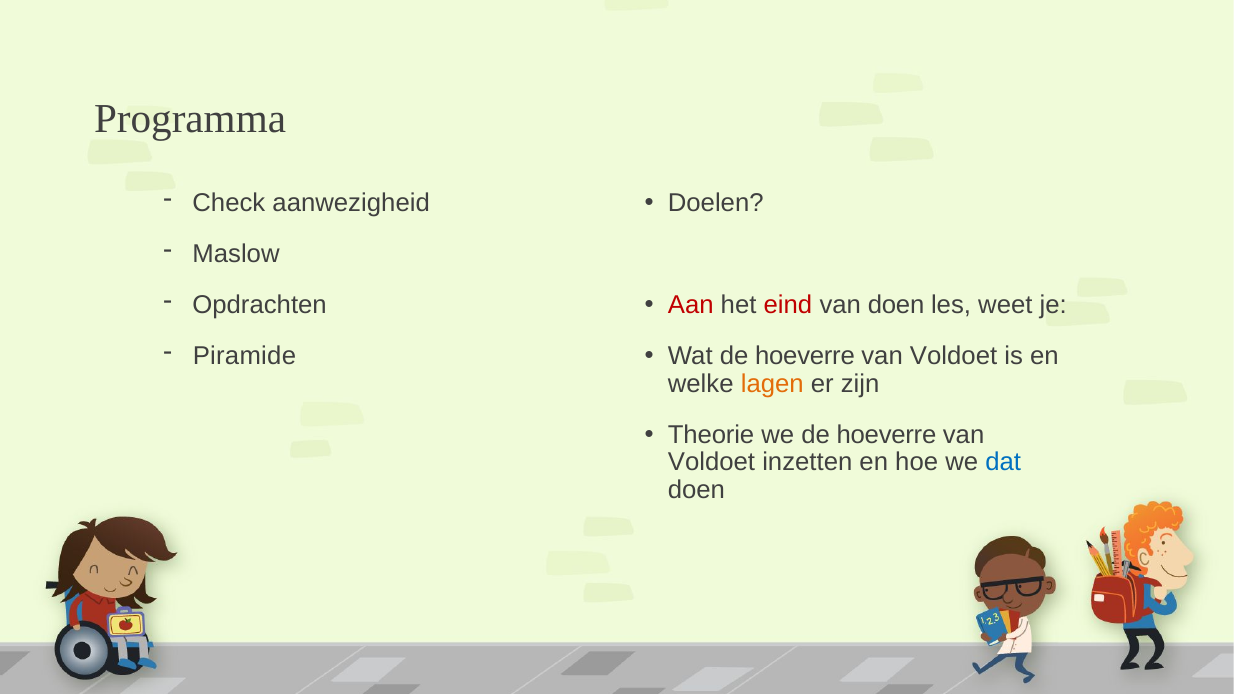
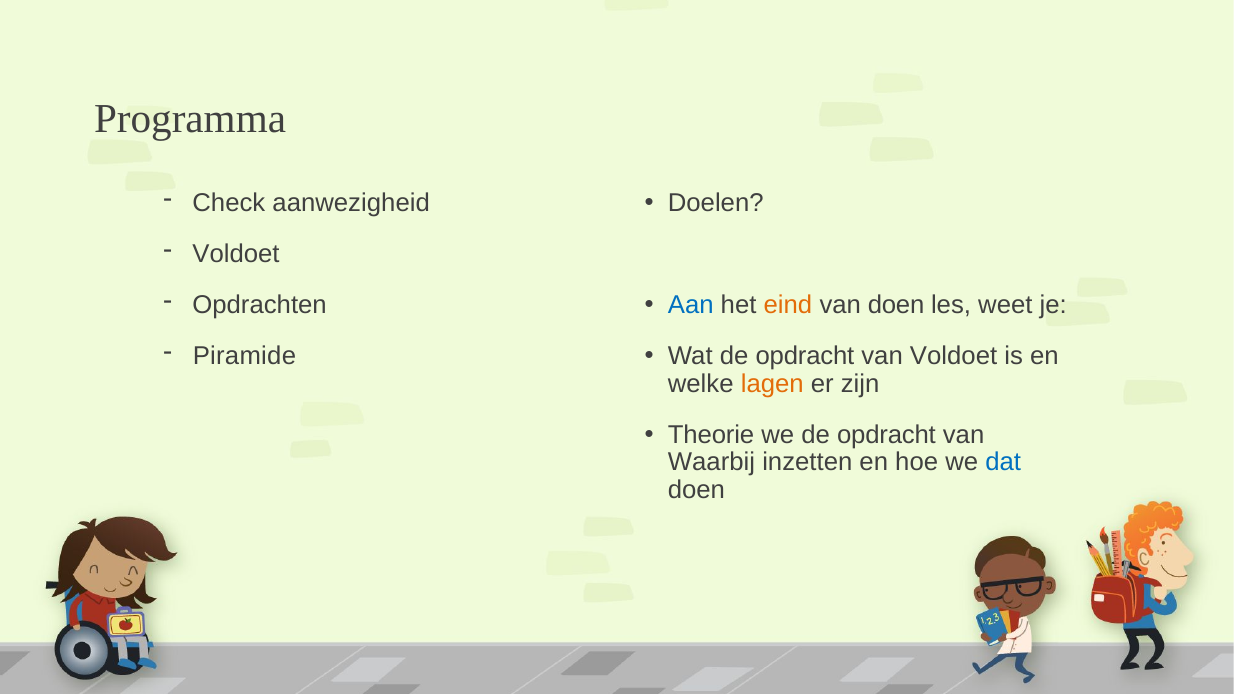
Maslow at (236, 254): Maslow -> Voldoet
Aan colour: red -> blue
eind colour: red -> orange
Wat de hoeverre: hoeverre -> opdracht
we de hoeverre: hoeverre -> opdracht
Voldoet at (711, 463): Voldoet -> Waarbij
